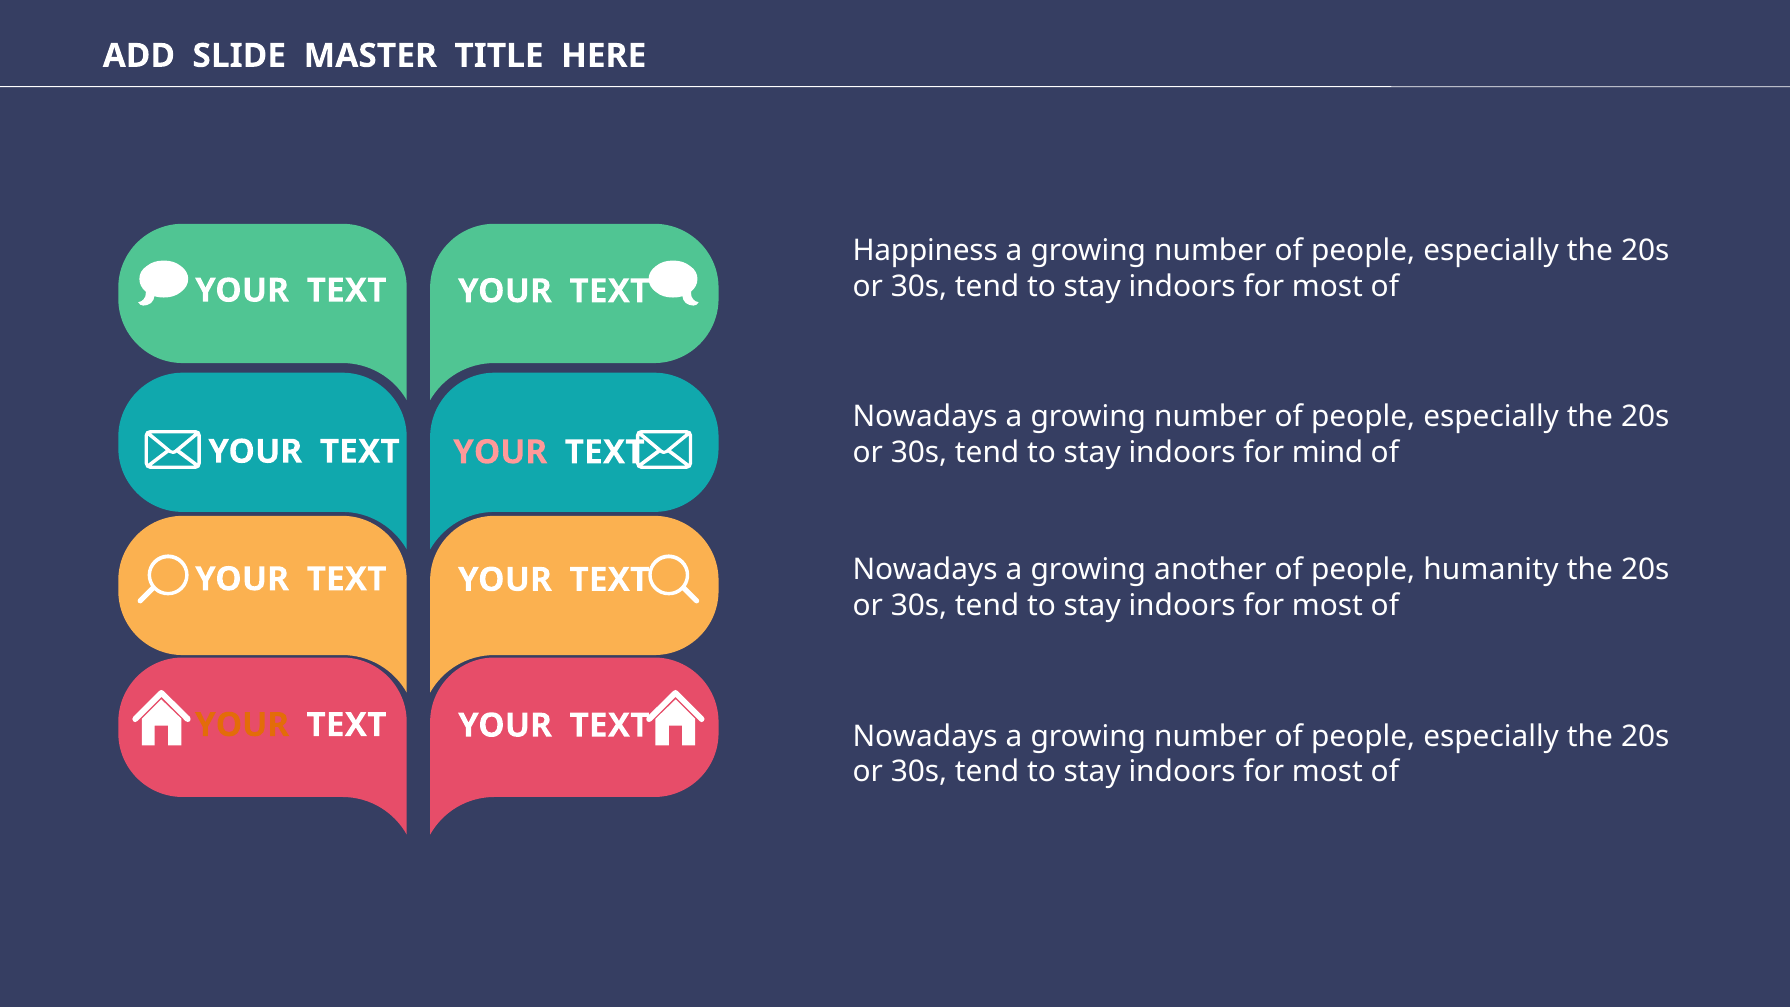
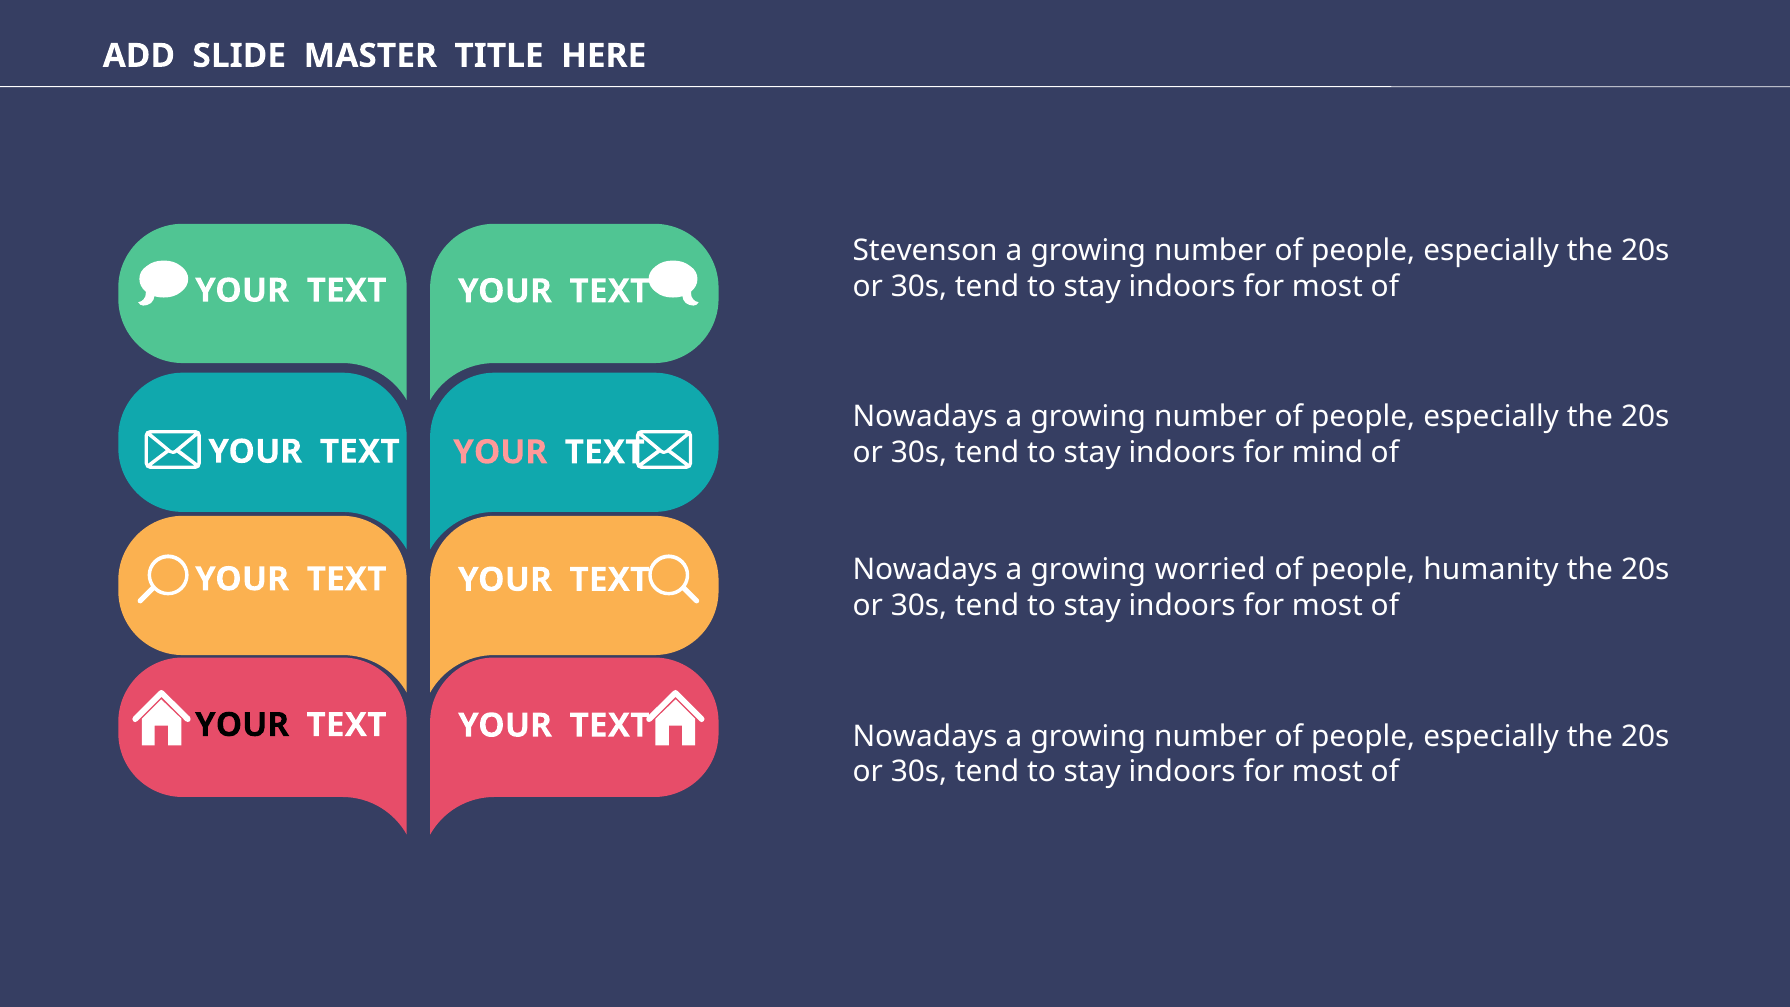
Happiness: Happiness -> Stevenson
another: another -> worried
YOUR at (242, 725) colour: orange -> black
